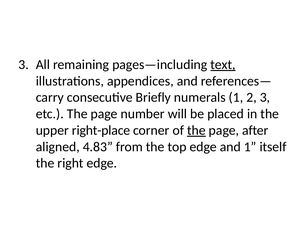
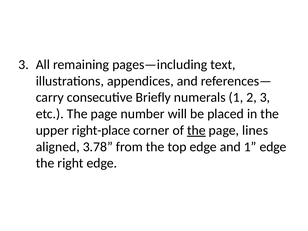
text underline: present -> none
after: after -> lines
4.83: 4.83 -> 3.78
1 itself: itself -> edge
